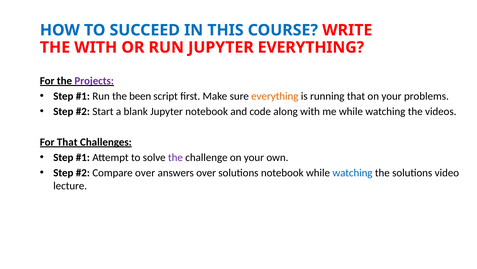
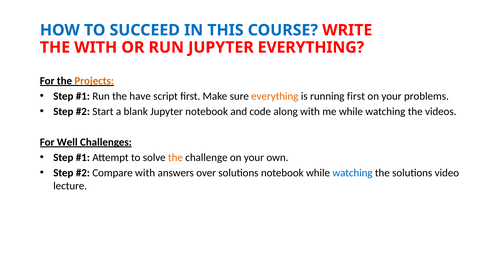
Projects colour: purple -> orange
been: been -> have
running that: that -> first
For That: That -> Well
the at (175, 157) colour: purple -> orange
Compare over: over -> with
